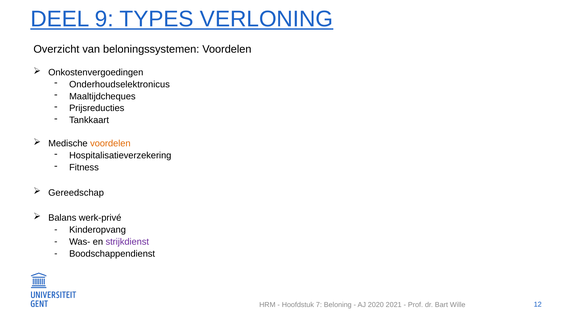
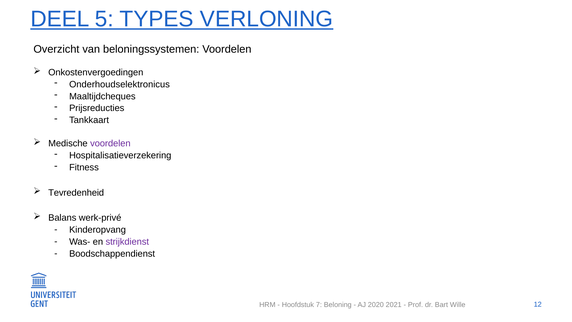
9: 9 -> 5
voordelen at (110, 144) colour: orange -> purple
Gereedschap: Gereedschap -> Tevredenheid
